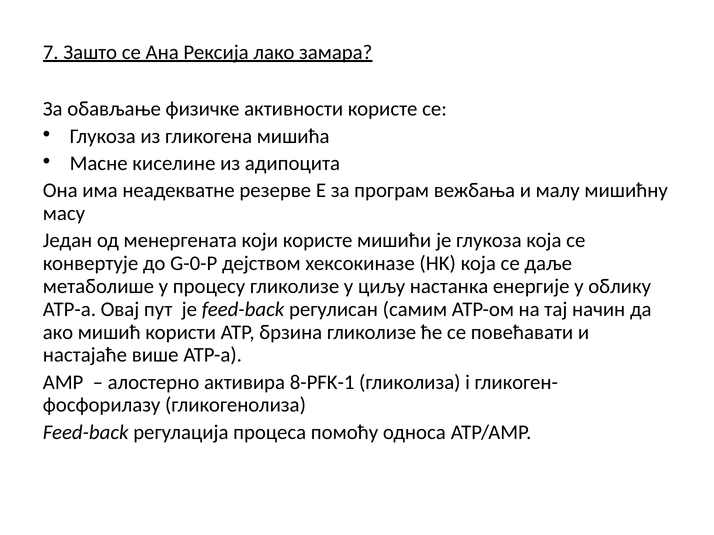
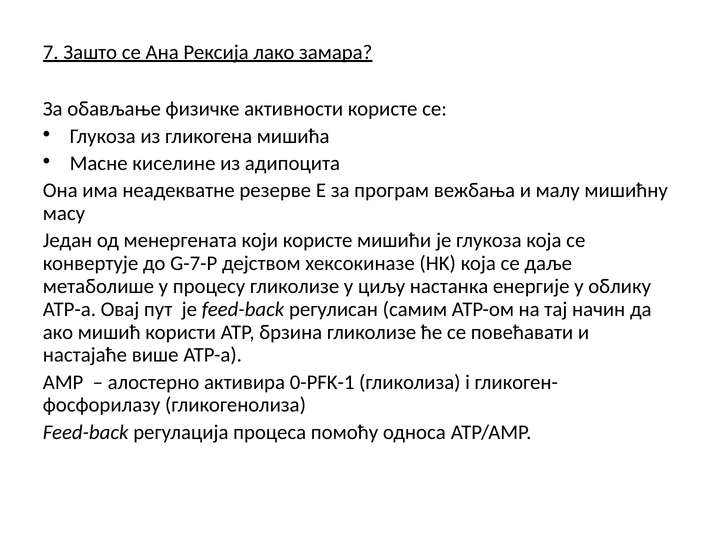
G-0-P: G-0-P -> G-7-P
8-PFK-1: 8-PFK-1 -> 0-PFK-1
